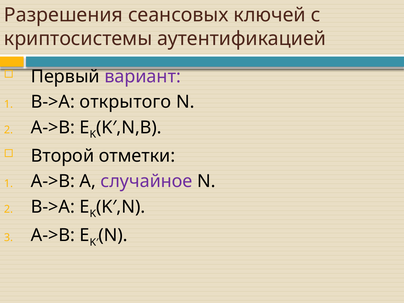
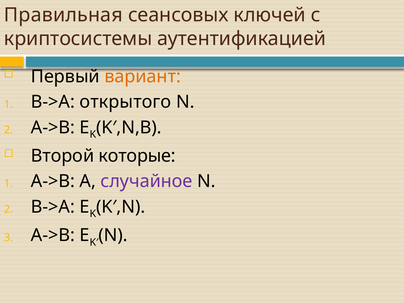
Разрешения: Разрешения -> Правильная
вариант colour: purple -> orange
отметки: отметки -> которые
